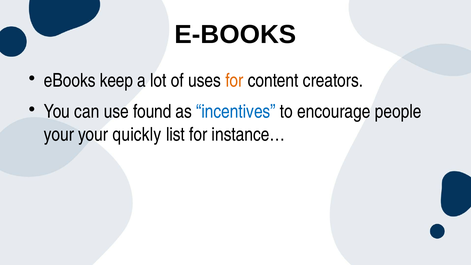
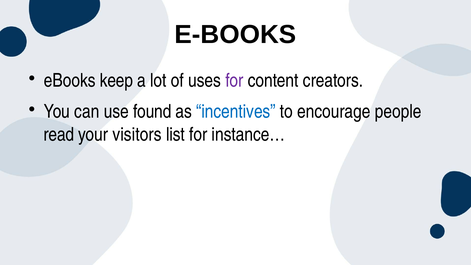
for at (234, 80) colour: orange -> purple
your at (59, 134): your -> read
quickly: quickly -> visitors
